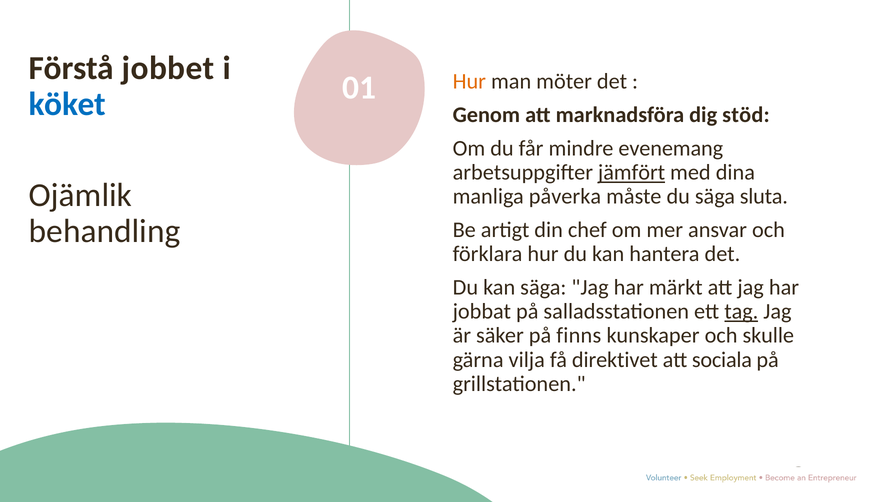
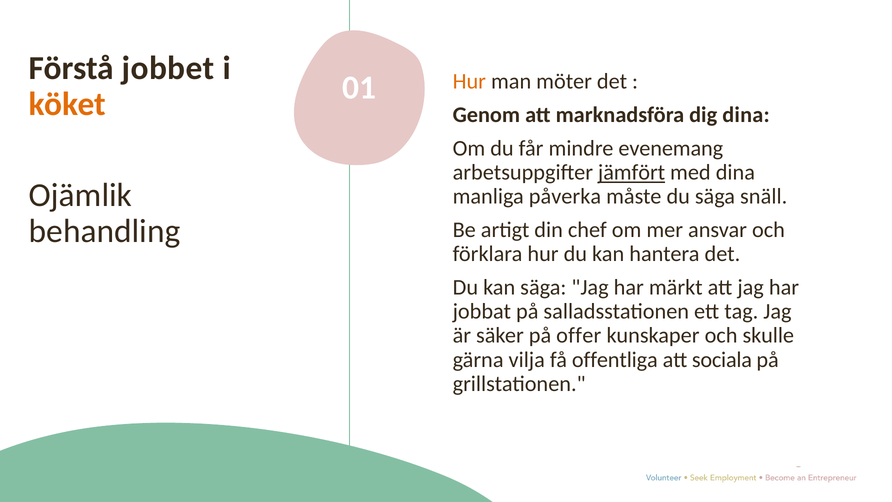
köket colour: blue -> orange
dig stöd: stöd -> dina
sluta: sluta -> snäll
tag underline: present -> none
finns: finns -> offer
direktivet: direktivet -> offentliga
